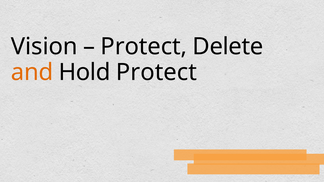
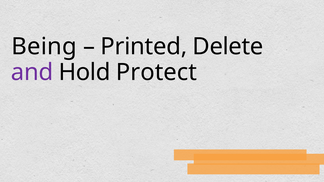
Vision: Vision -> Being
Protect at (144, 47): Protect -> Printed
and colour: orange -> purple
